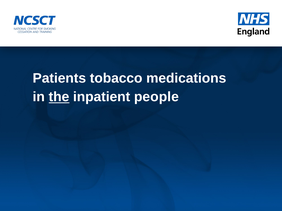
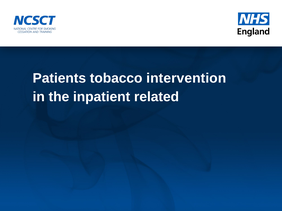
medications: medications -> intervention
the underline: present -> none
people: people -> related
